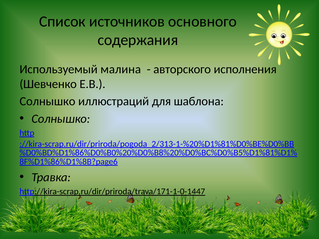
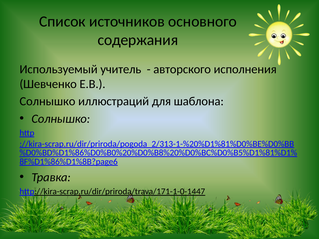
малина: малина -> учитель
